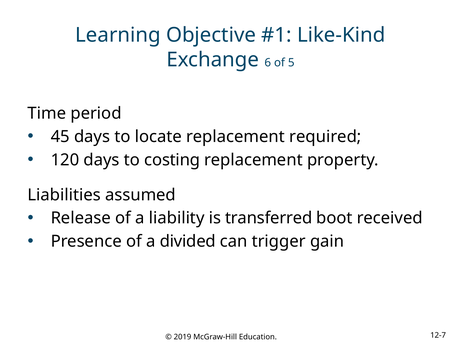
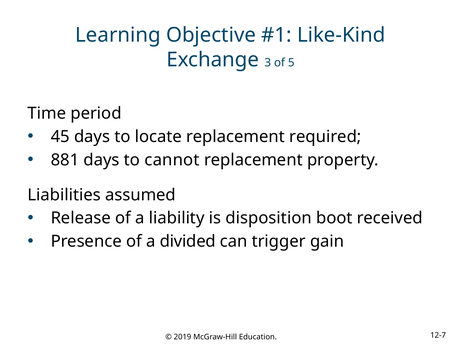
6: 6 -> 3
120: 120 -> 881
costing: costing -> cannot
transferred: transferred -> disposition
